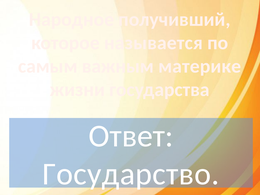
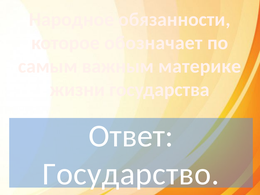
получивший: получивший -> обязанности
называется: называется -> обозначает
